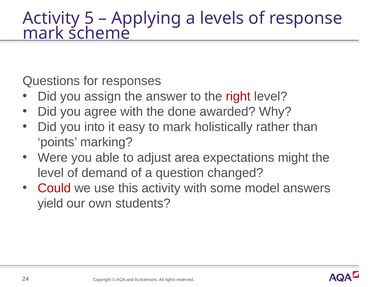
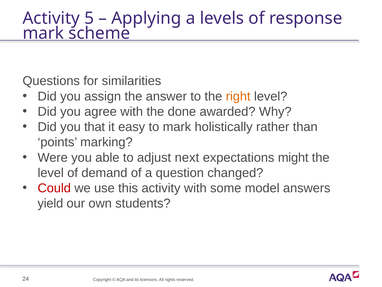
responses: responses -> similarities
right colour: red -> orange
into: into -> that
area: area -> next
